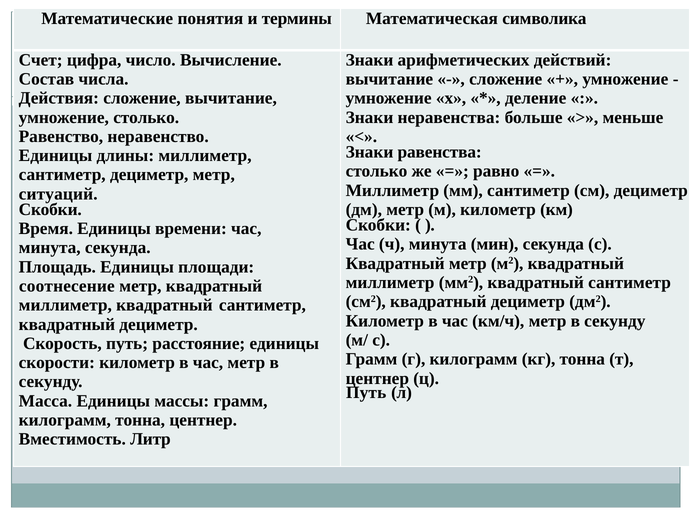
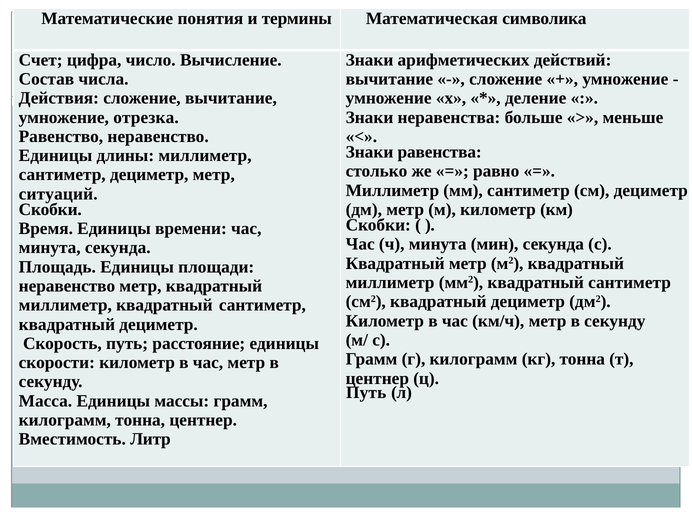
умножение столько: столько -> отрезка
соотнесение at (67, 286): соотнесение -> неравенство
